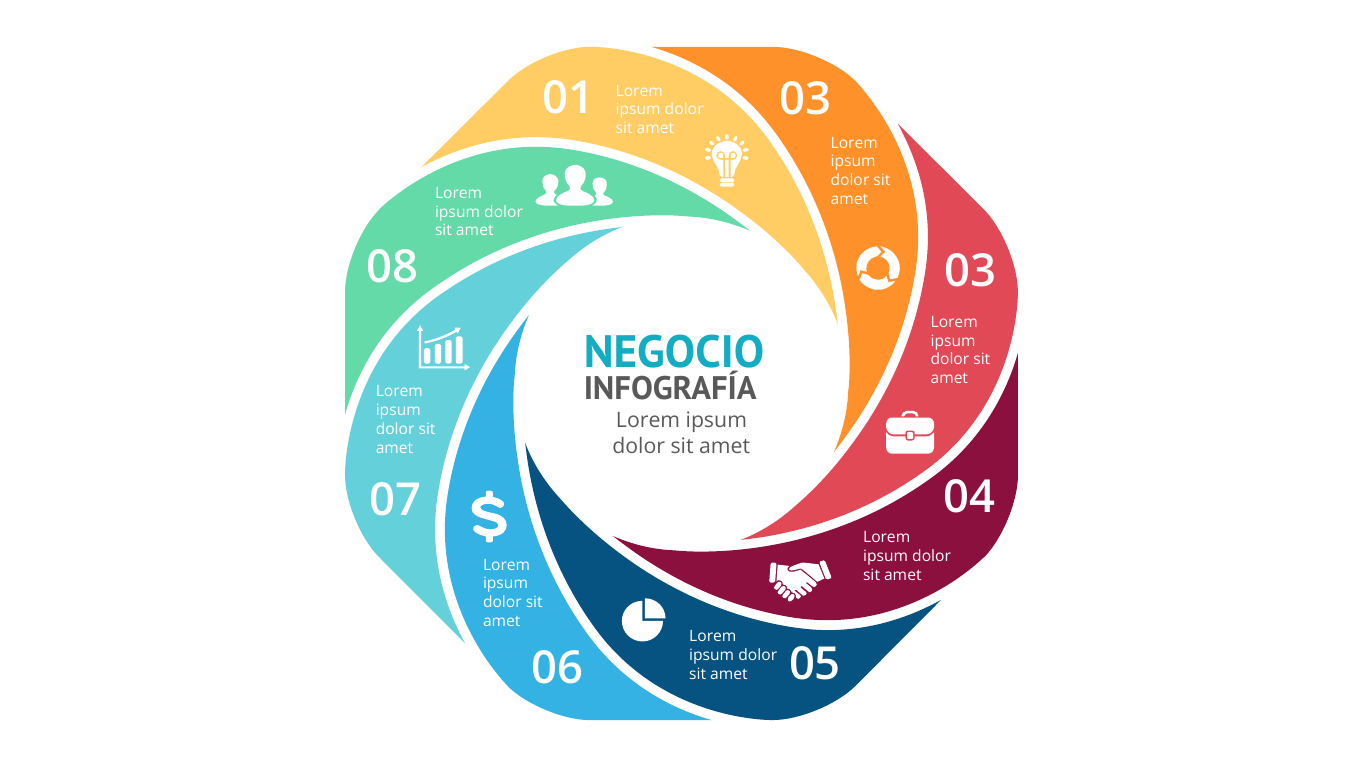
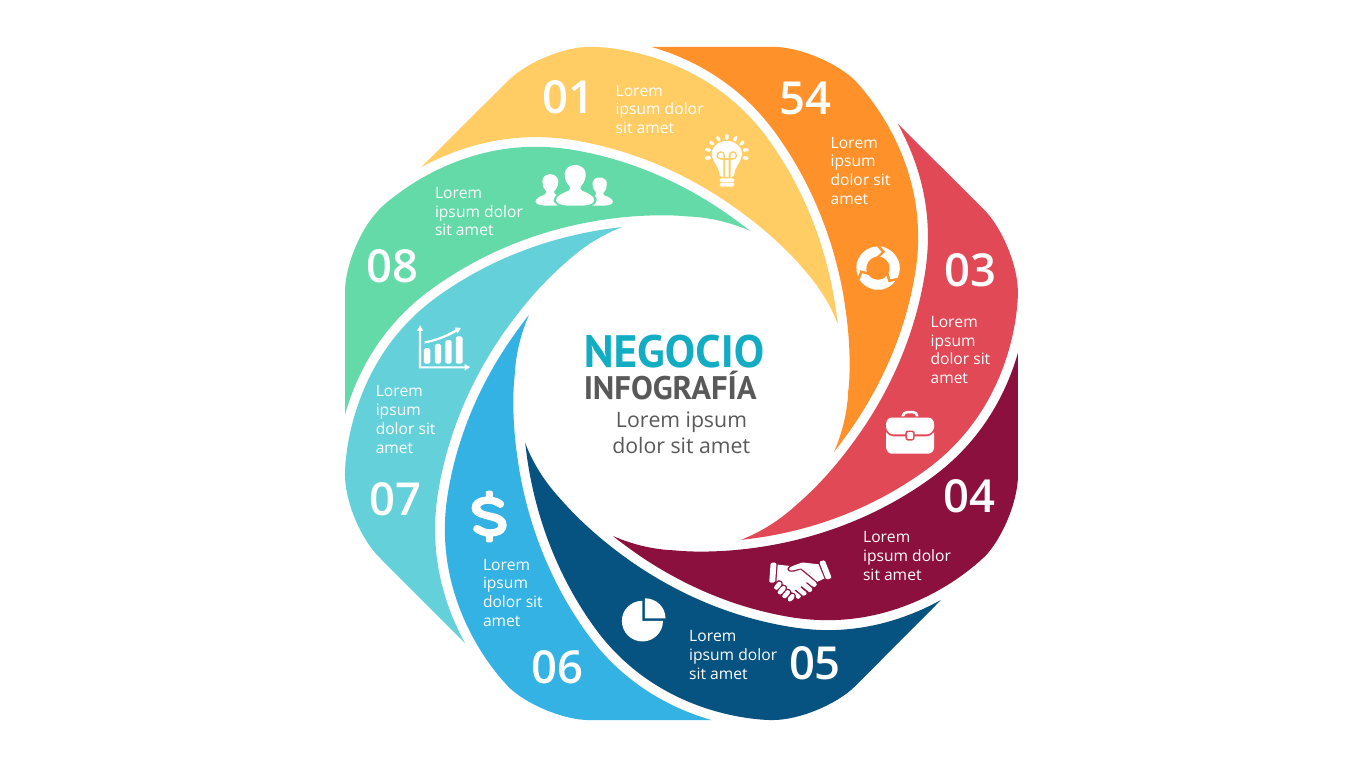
01 03: 03 -> 54
